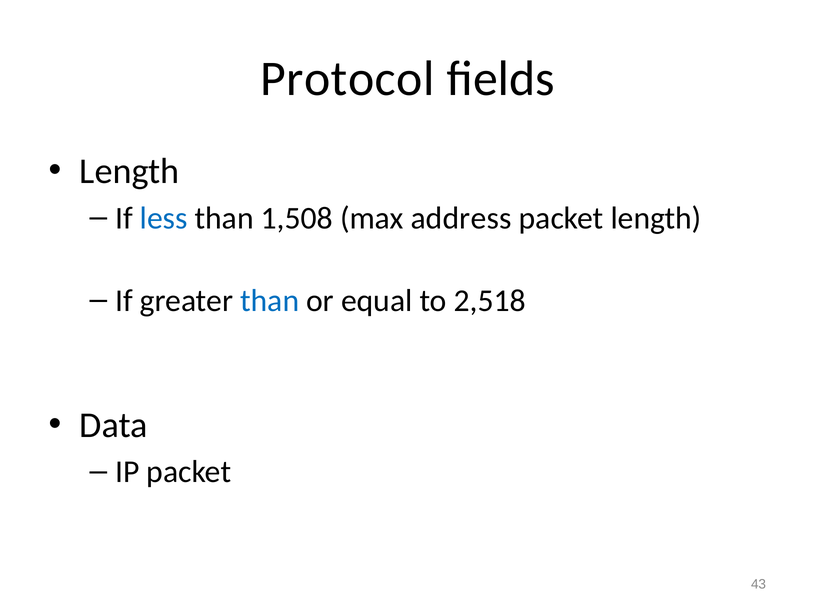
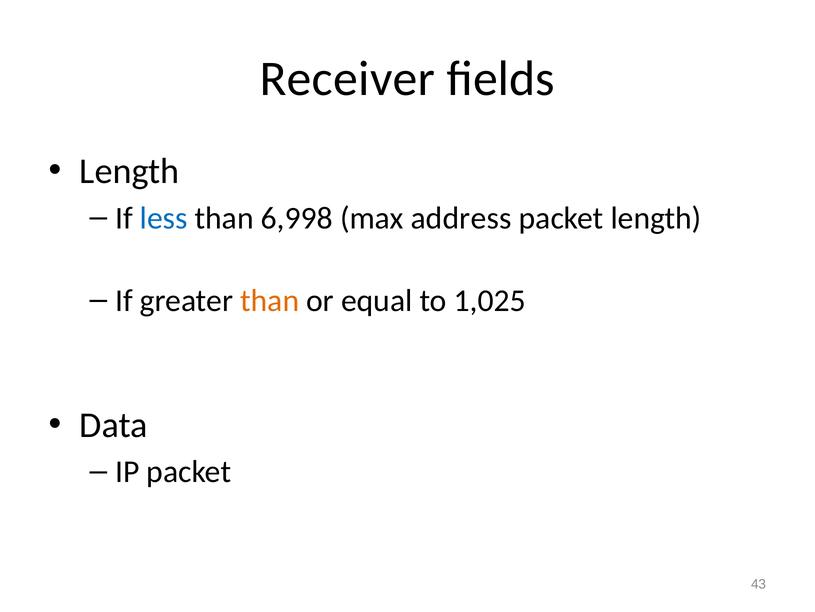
Protocol: Protocol -> Receiver
1,508: 1,508 -> 6,998
than at (270, 300) colour: blue -> orange
2,518: 2,518 -> 1,025
